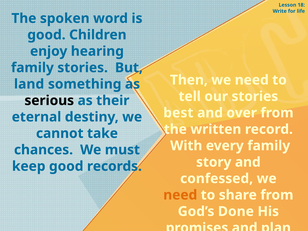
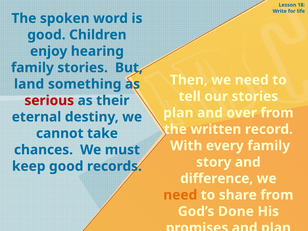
serious colour: black -> red
best at (178, 113): best -> plan
confessed: confessed -> difference
